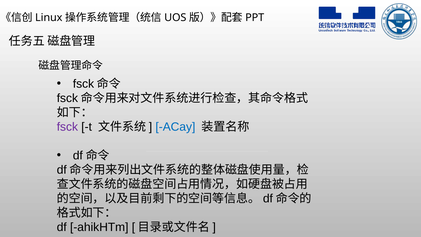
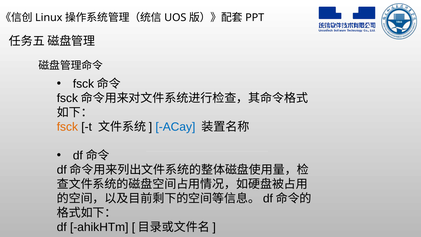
fsck colour: purple -> orange
